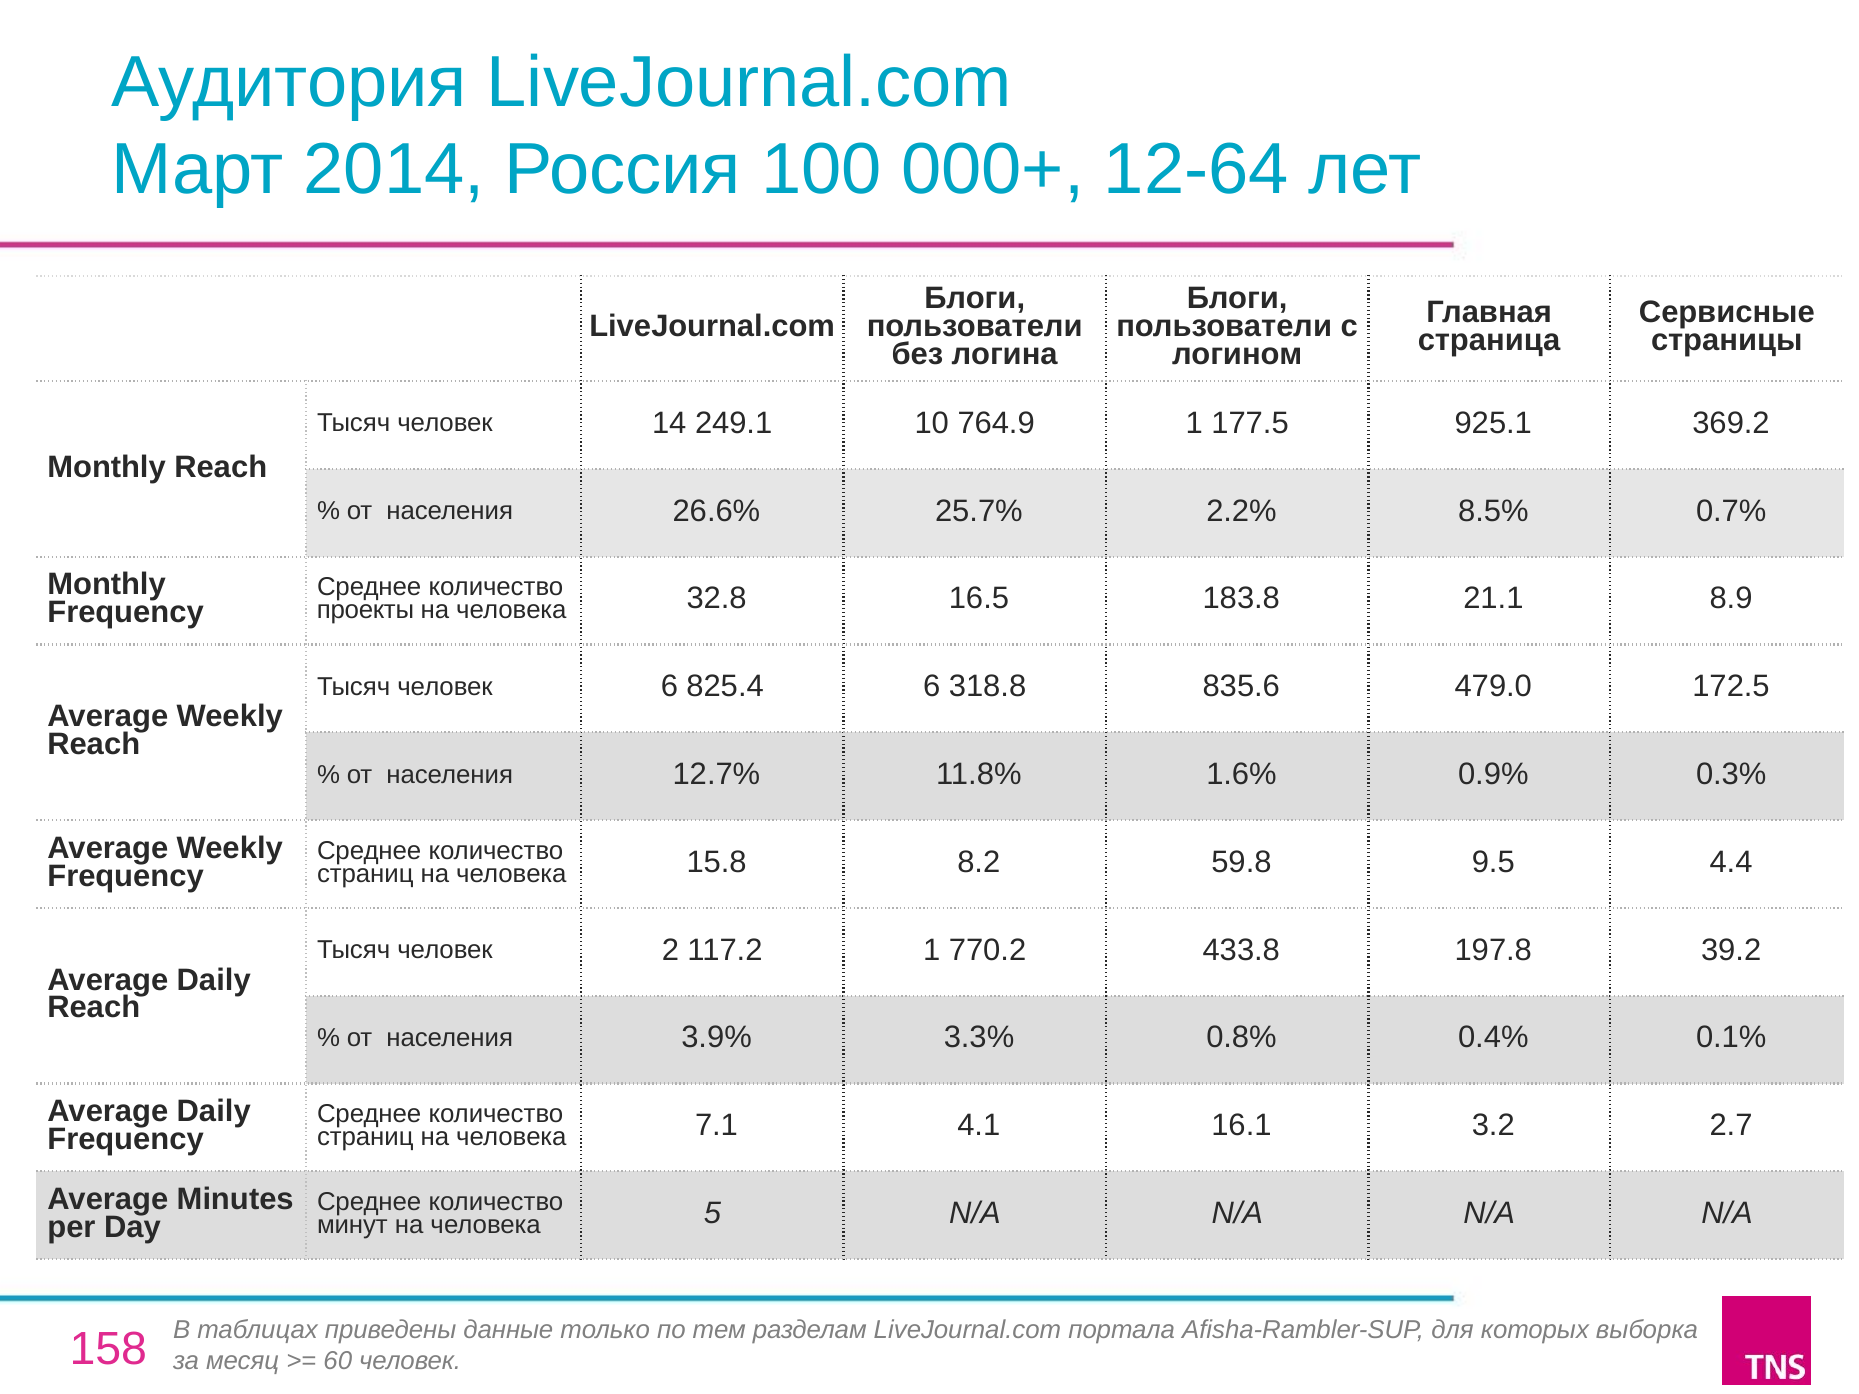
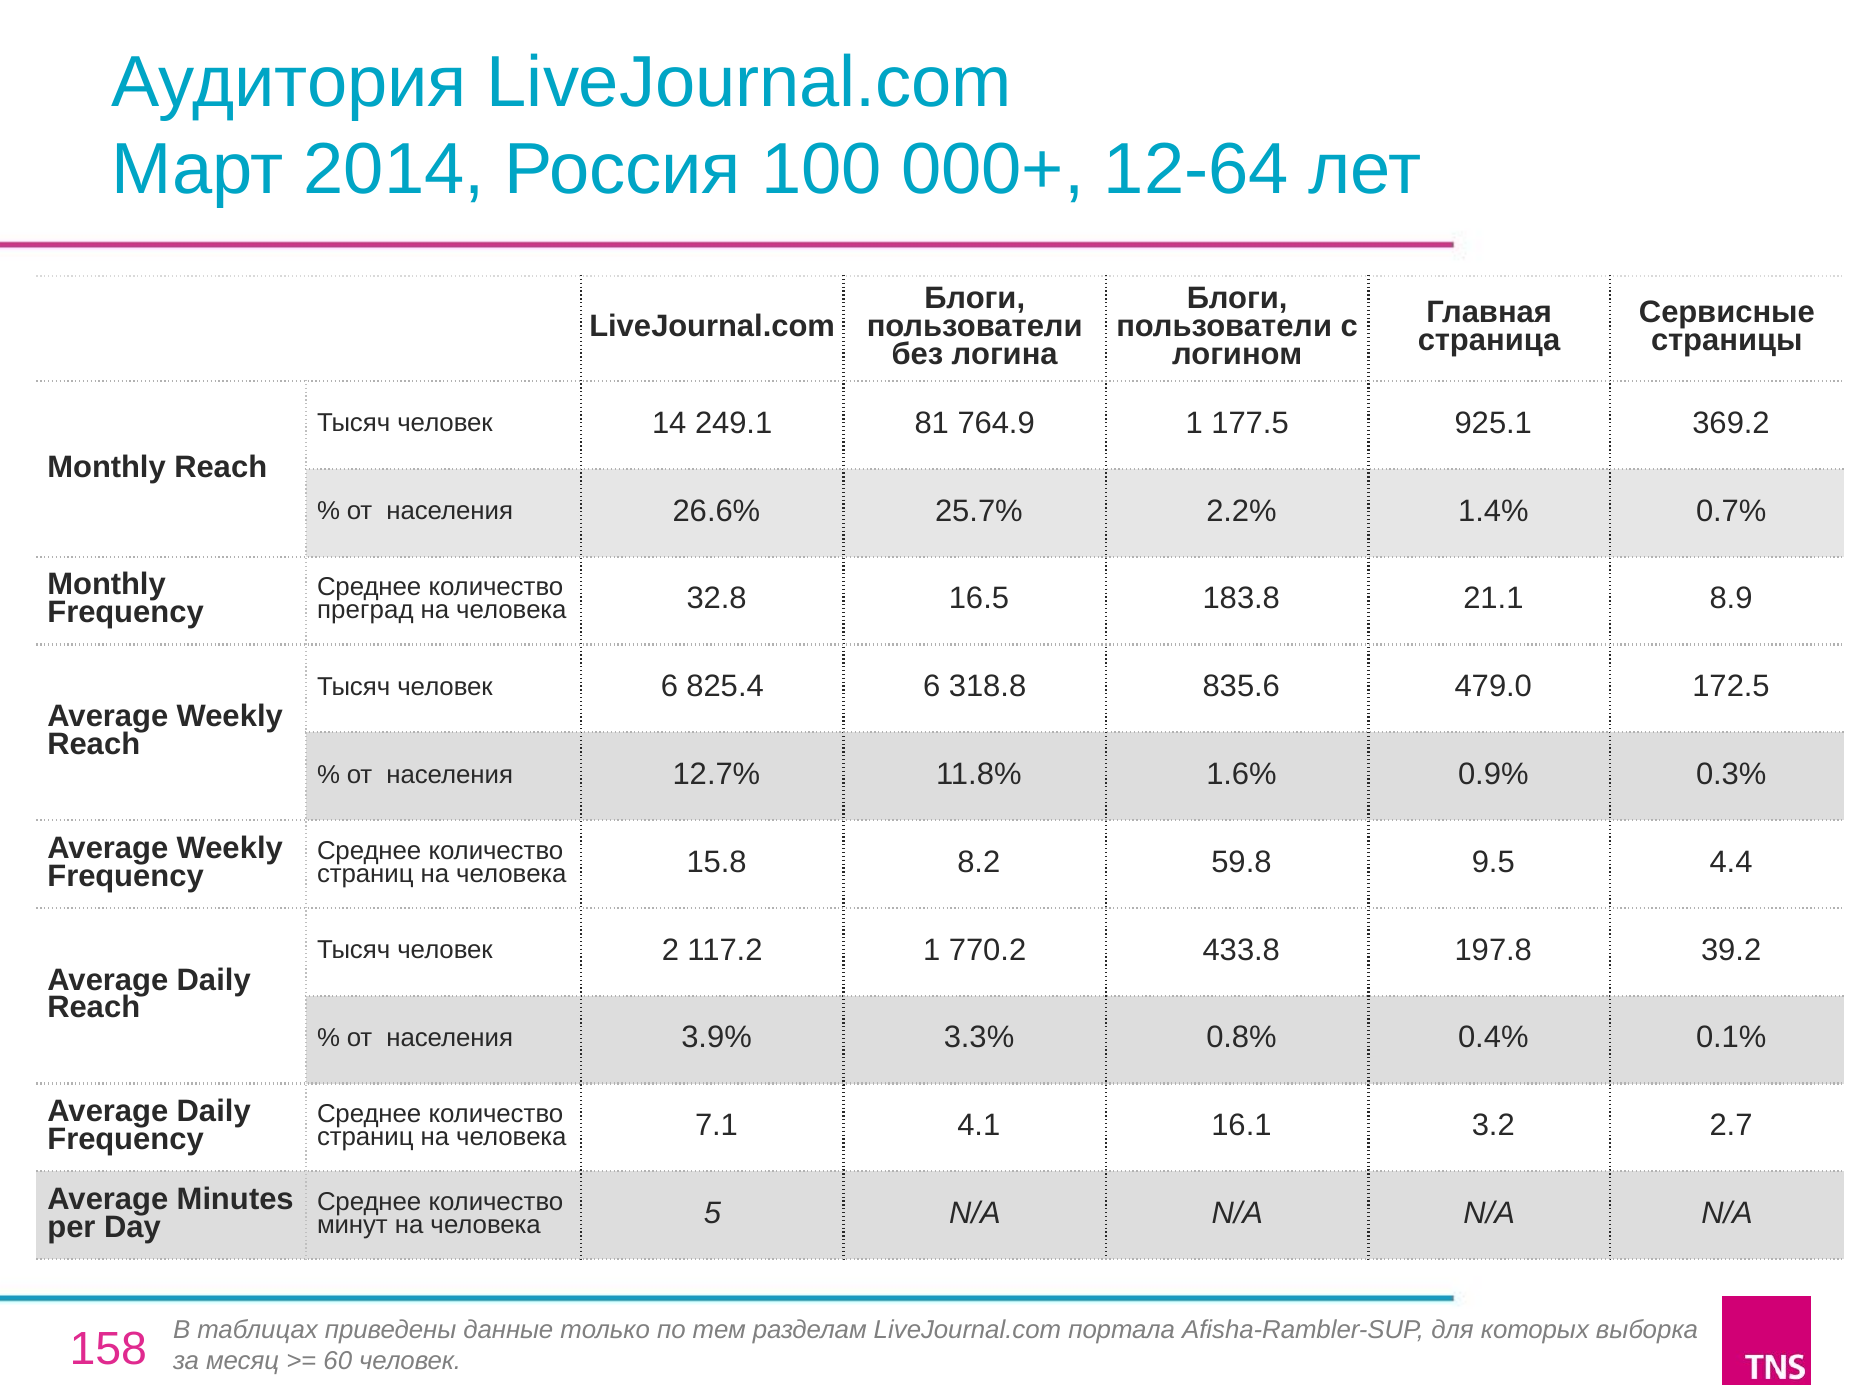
10: 10 -> 81
8.5%: 8.5% -> 1.4%
проекты: проекты -> преград
